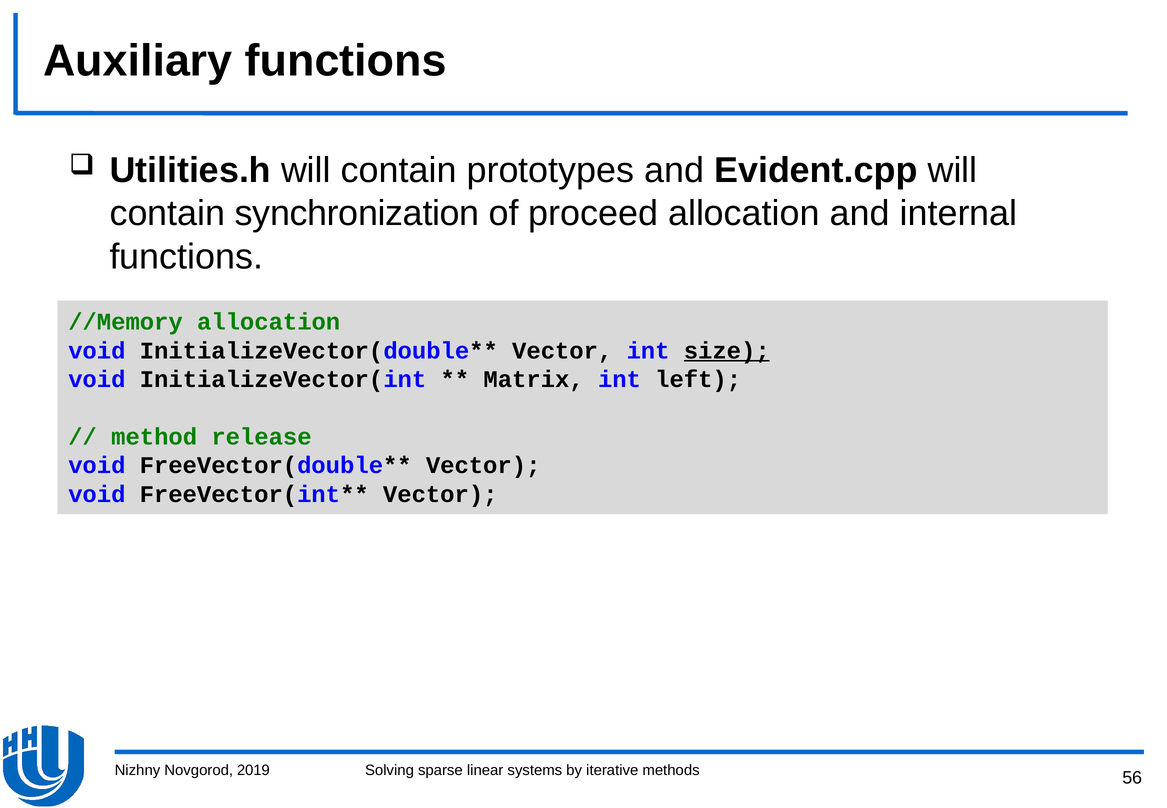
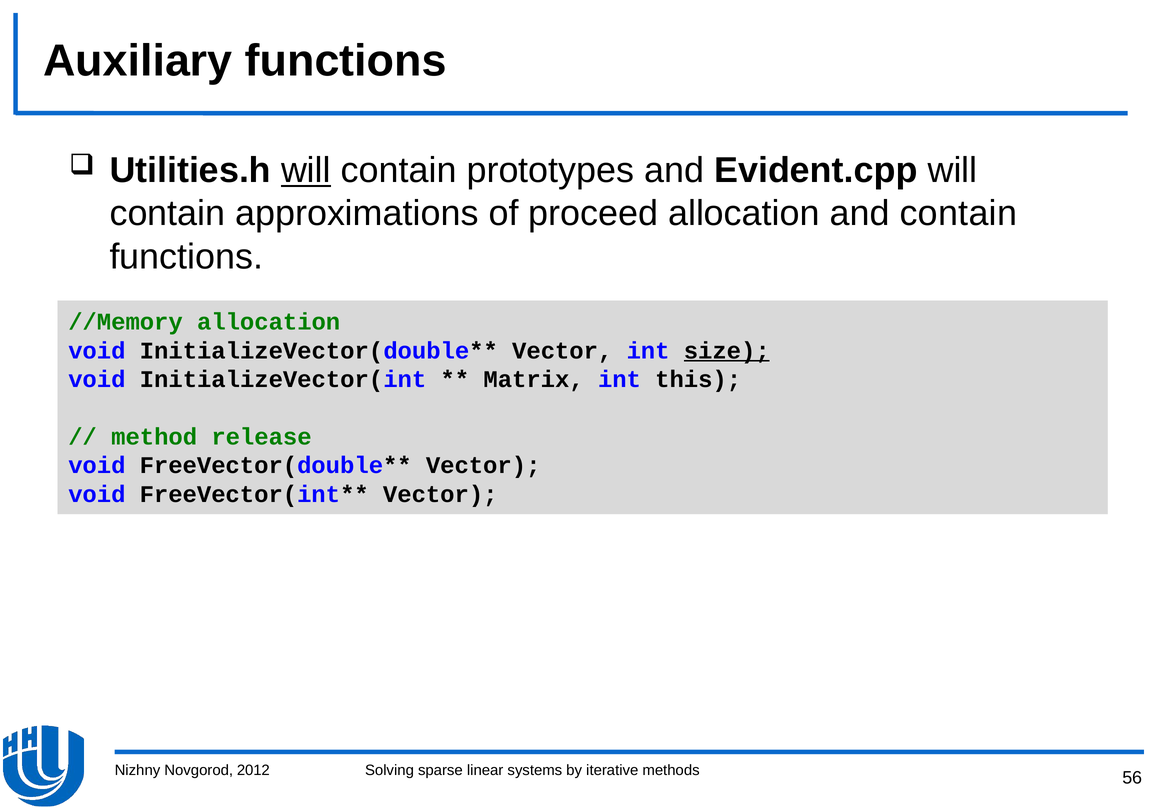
will at (306, 170) underline: none -> present
synchronization: synchronization -> approximations
and internal: internal -> contain
left: left -> this
2019: 2019 -> 2012
